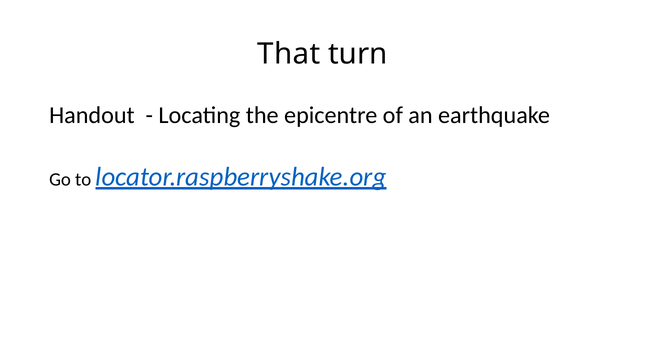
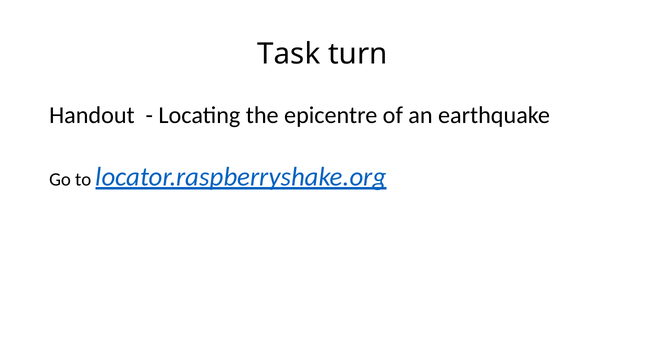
That: That -> Task
